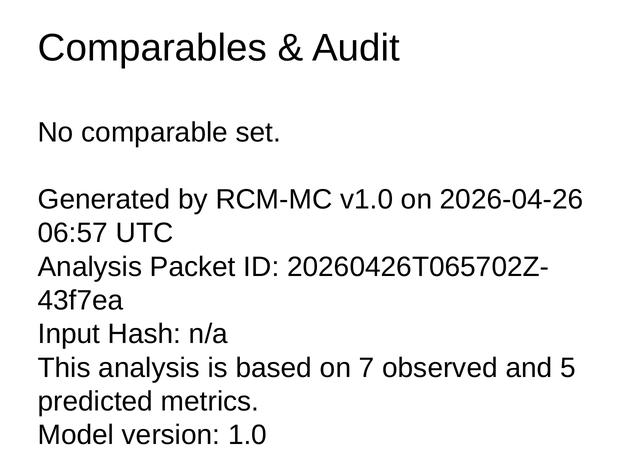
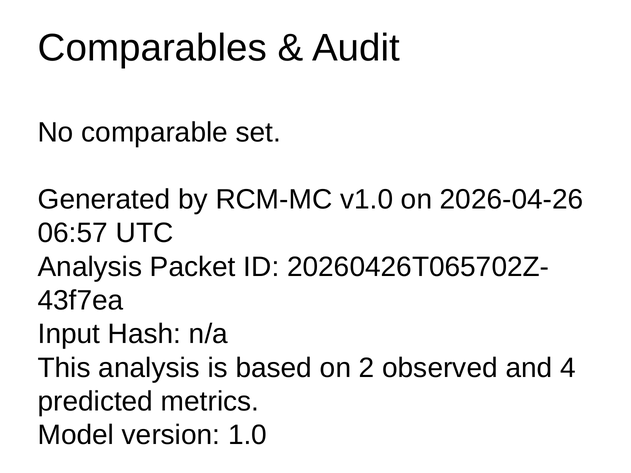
7: 7 -> 2
5: 5 -> 4
